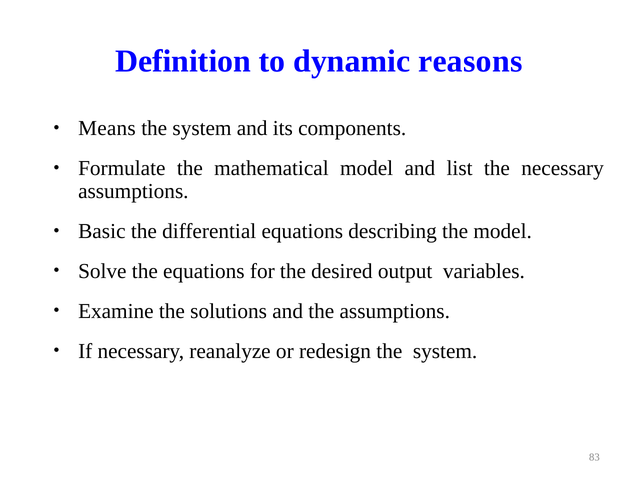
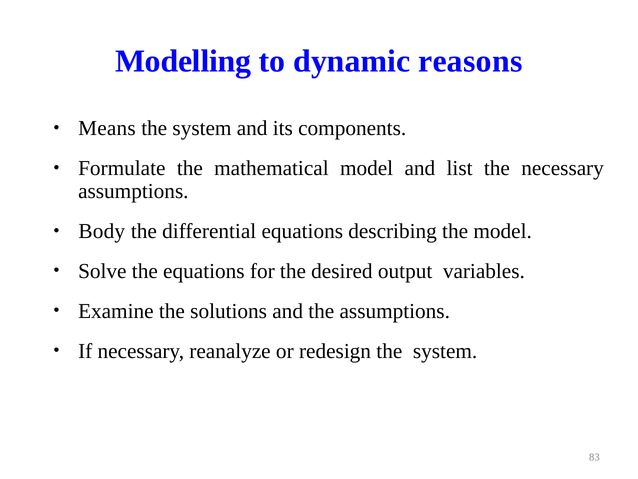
Definition: Definition -> Modelling
Basic: Basic -> Body
